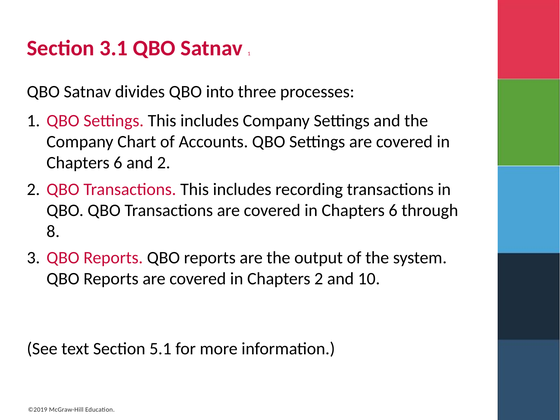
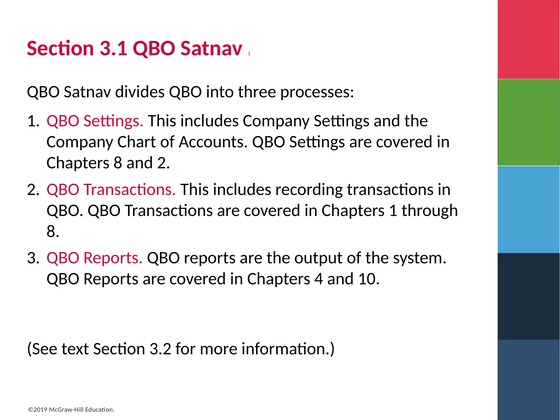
6 at (118, 163): 6 -> 8
6 at (393, 210): 6 -> 1
Chapters 2: 2 -> 4
5.1: 5.1 -> 3.2
